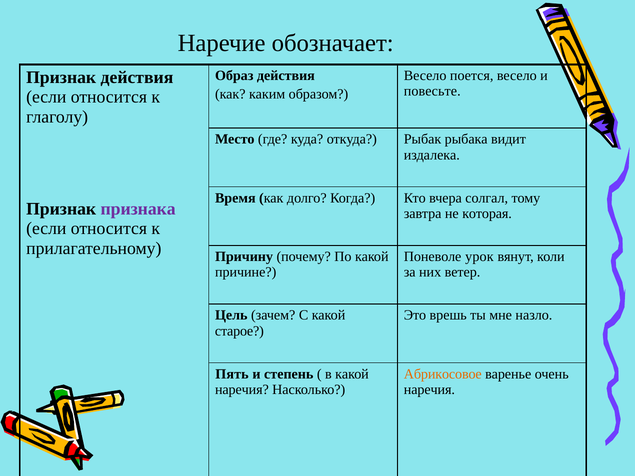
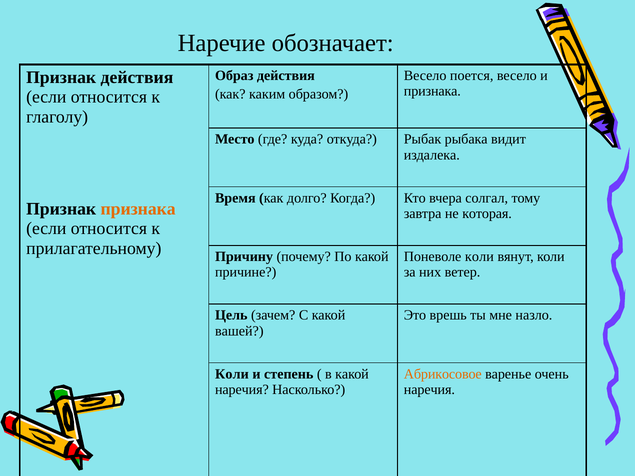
повесьте at (432, 91): повесьте -> признака
признака at (138, 209) colour: purple -> orange
Поневоле урок: урок -> коли
старое: старое -> вашей
Пять at (232, 374): Пять -> Коли
